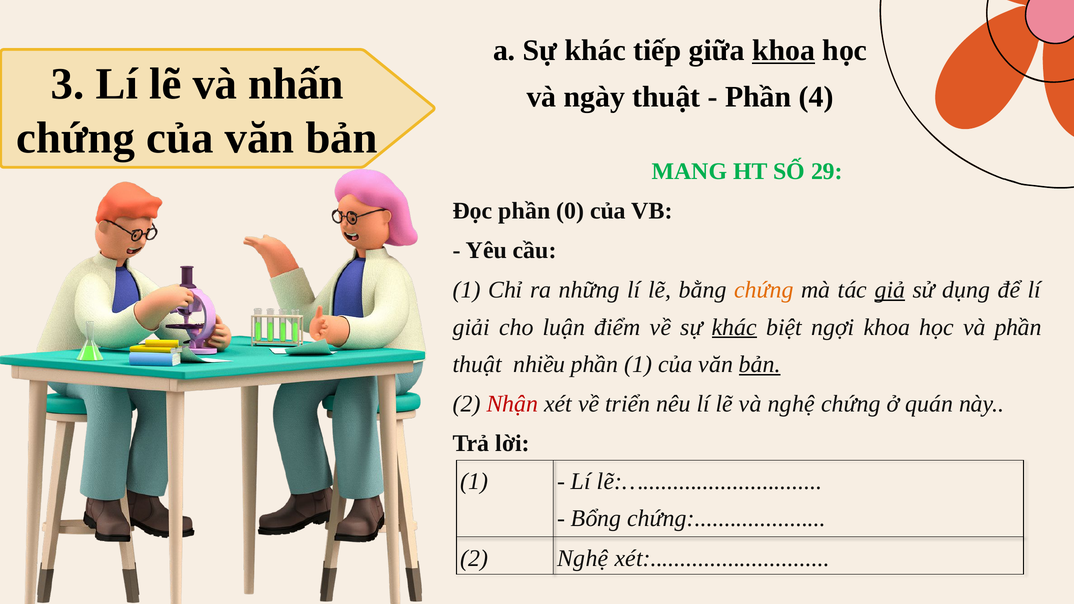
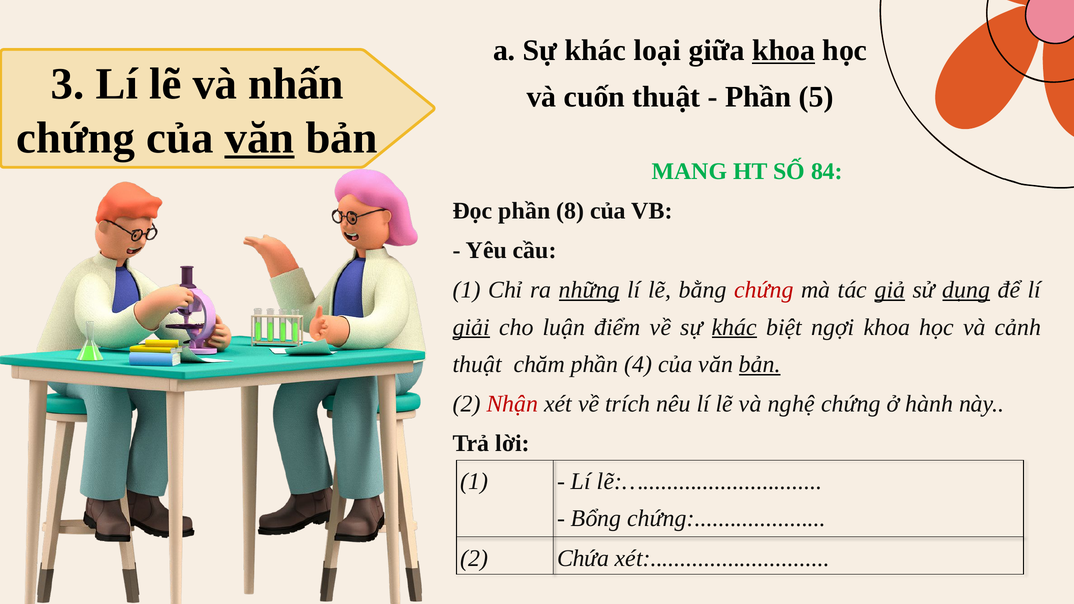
tiếp: tiếp -> loại
ngày: ngày -> cuốn
Phần 4: 4 -> 5
văn at (260, 138) underline: none -> present
29: 29 -> 84
0: 0 -> 8
những underline: none -> present
chứng at (764, 290) colour: orange -> red
dụng underline: none -> present
giải underline: none -> present
và phần: phần -> cảnh
nhiều: nhiều -> chăm
phần 1: 1 -> 4
triển: triển -> trích
quán: quán -> hành
2 Nghệ: Nghệ -> Chứa
